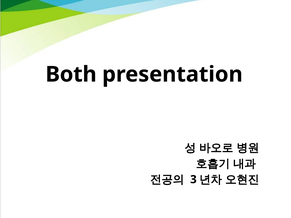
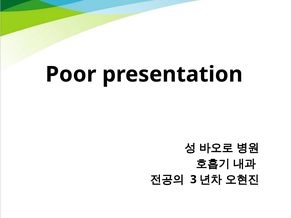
Both: Both -> Poor
